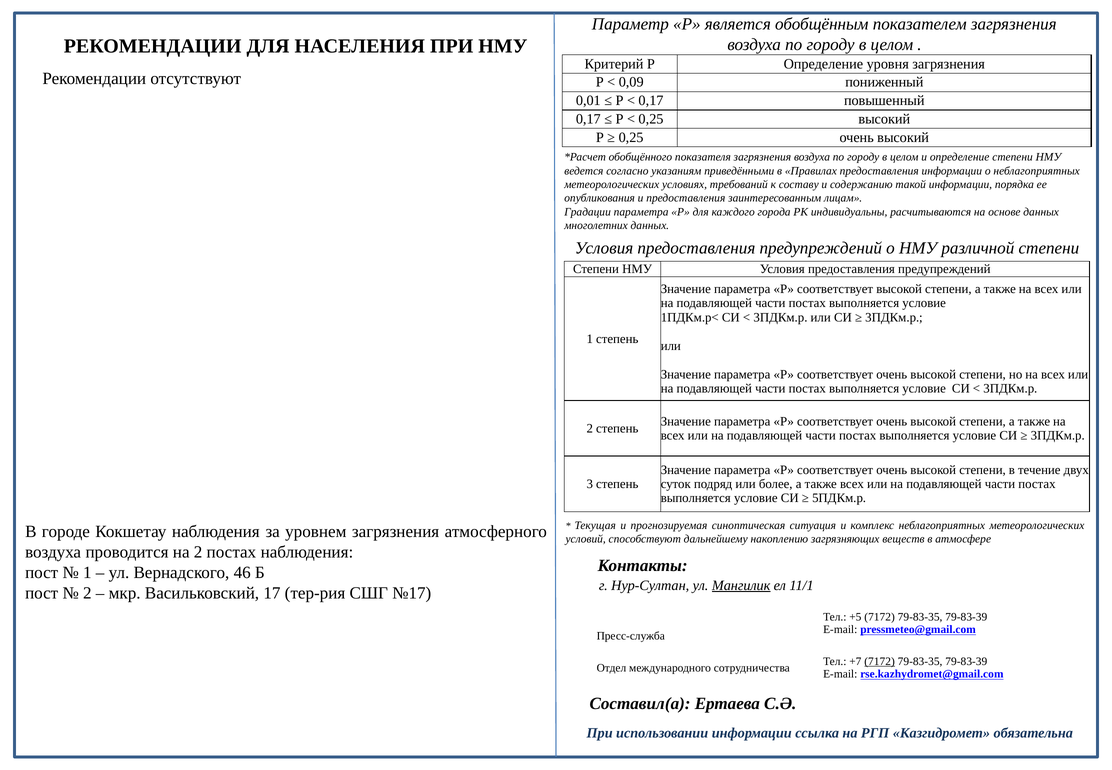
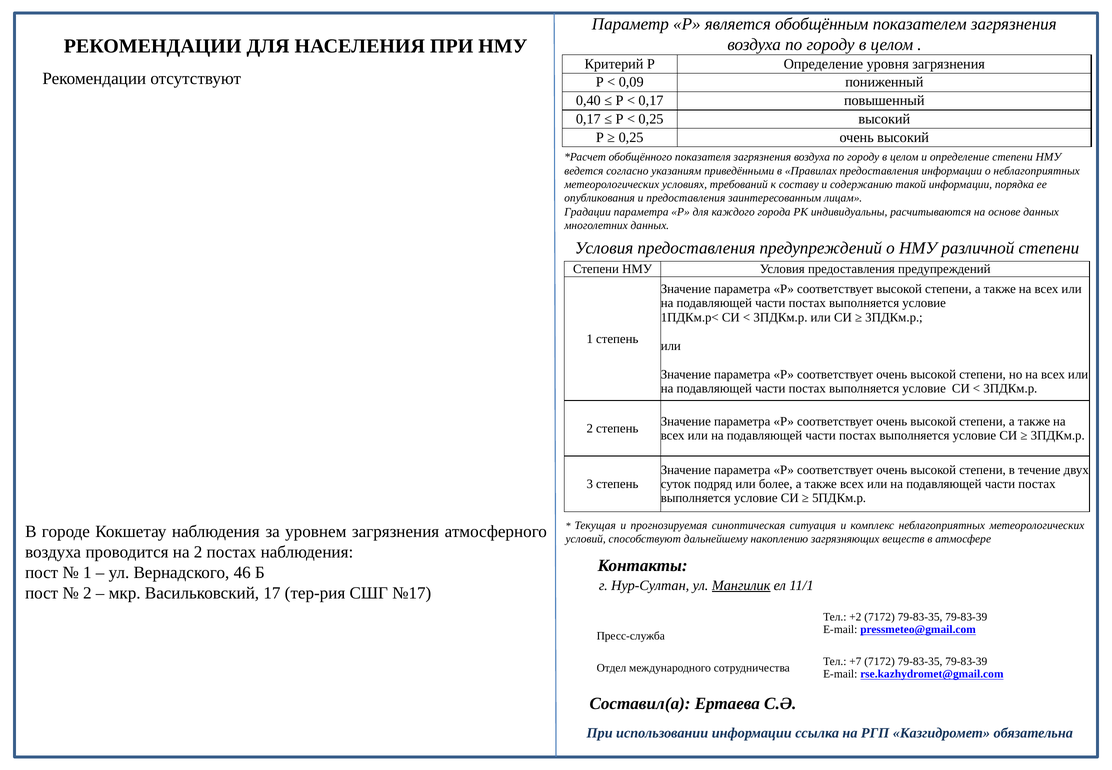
0,01: 0,01 -> 0,40
+5: +5 -> +2
7172 at (880, 661) underline: present -> none
